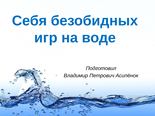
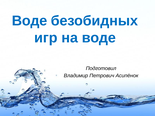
Себя at (29, 21): Себя -> Воде
